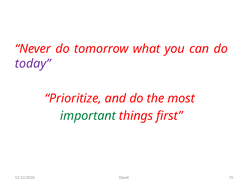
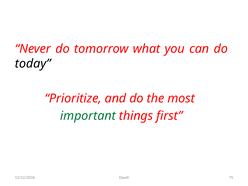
today colour: purple -> black
